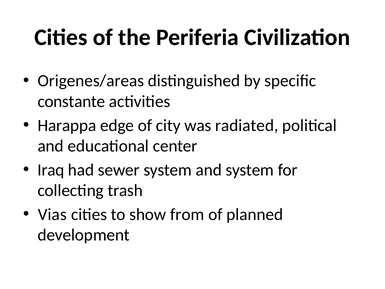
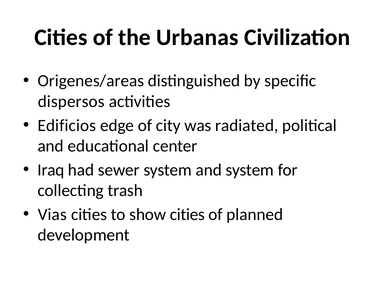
Periferia: Periferia -> Urbanas
constante: constante -> dispersos
Harappa: Harappa -> Edificios
show from: from -> cities
